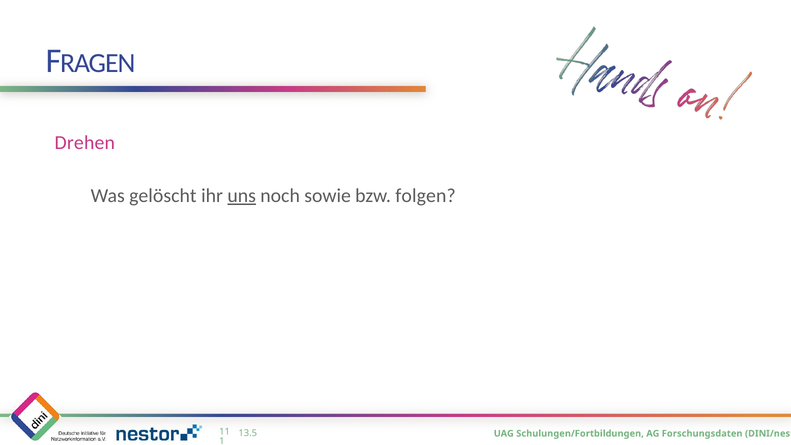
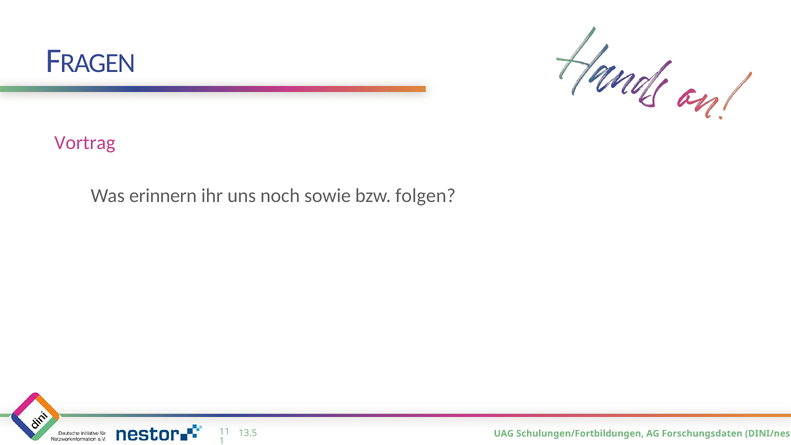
Drehen: Drehen -> Vortrag
gelöscht: gelöscht -> erinnern
uns underline: present -> none
